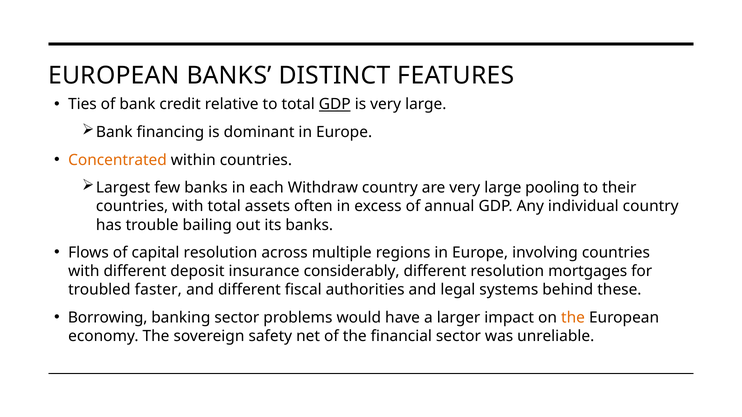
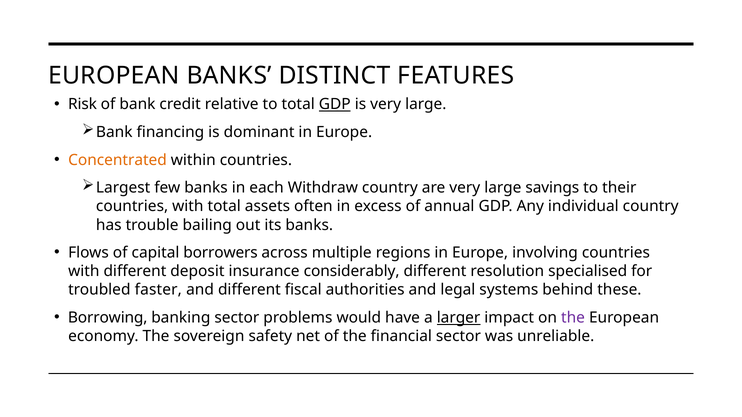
Ties: Ties -> Risk
pooling: pooling -> savings
capital resolution: resolution -> borrowers
mortgages: mortgages -> specialised
larger underline: none -> present
the at (573, 318) colour: orange -> purple
